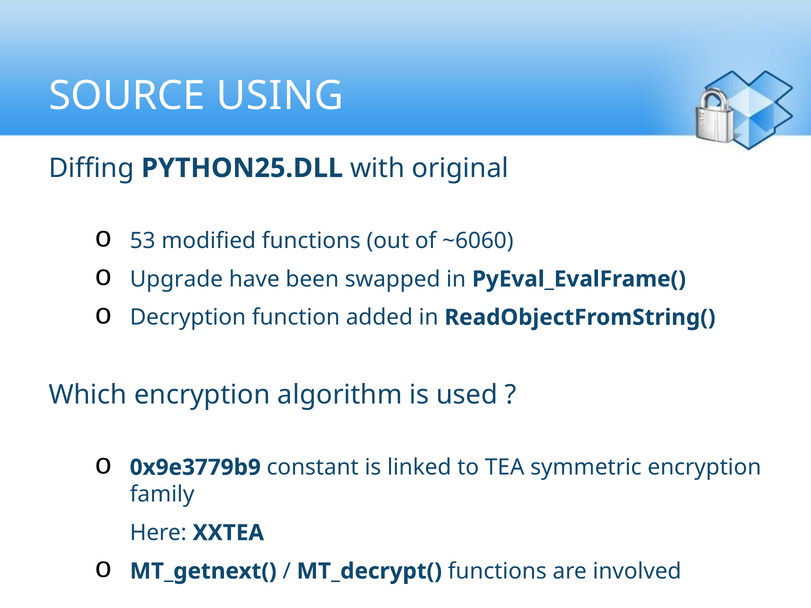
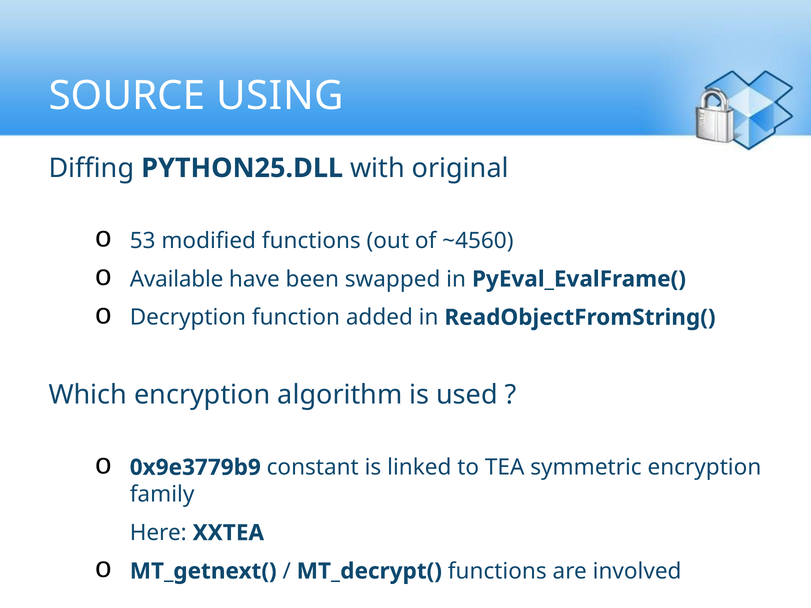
~6060: ~6060 -> ~4560
Upgrade: Upgrade -> Available
